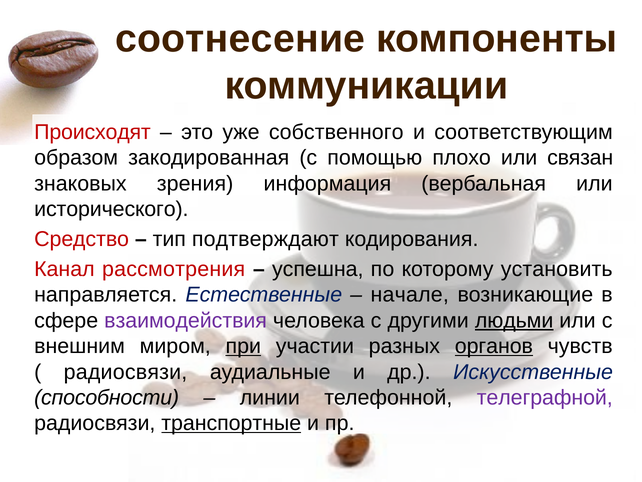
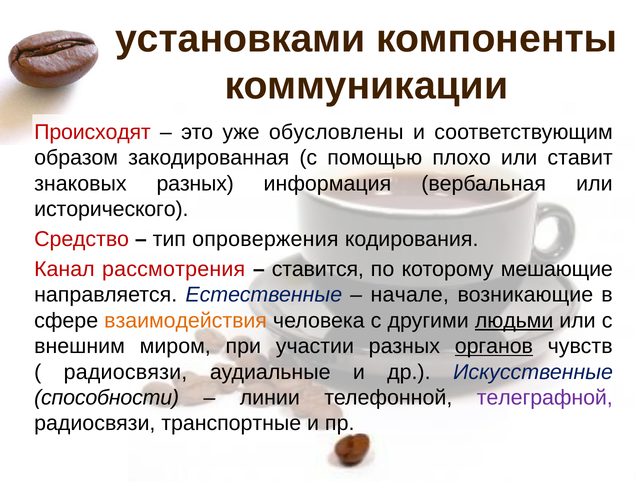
соотнесение: соотнесение -> установками
собственного: собственного -> обусловлены
связан: связан -> ставит
знаковых зрения: зрения -> разных
подтверждают: подтверждают -> опровержения
успешна: успешна -> ставится
установить: установить -> мешающие
взаимодействия colour: purple -> orange
при underline: present -> none
транспортные underline: present -> none
